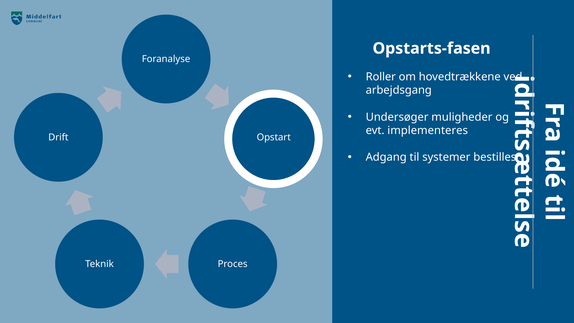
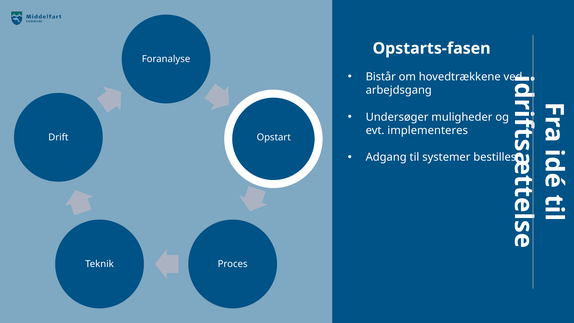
Roller: Roller -> Bistår
